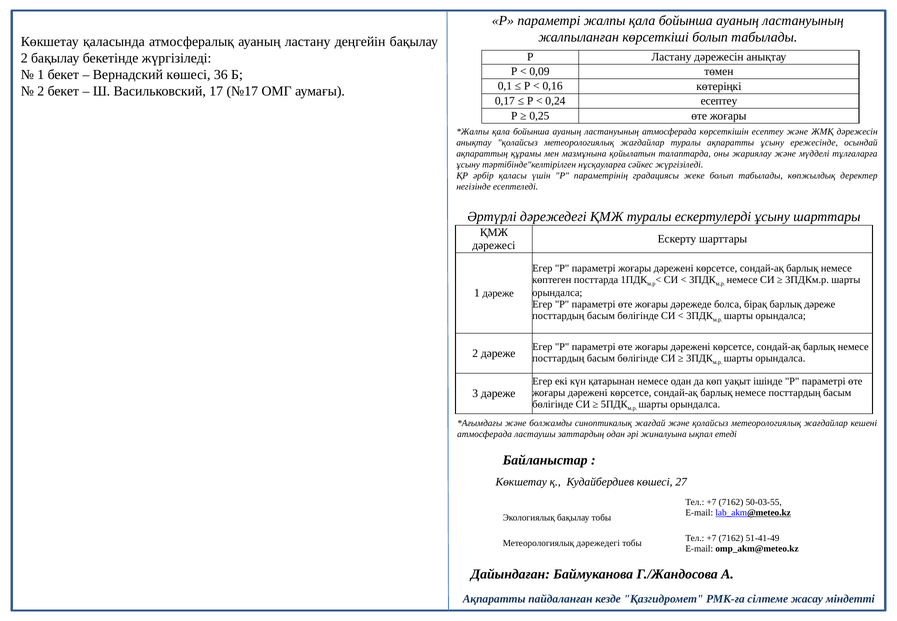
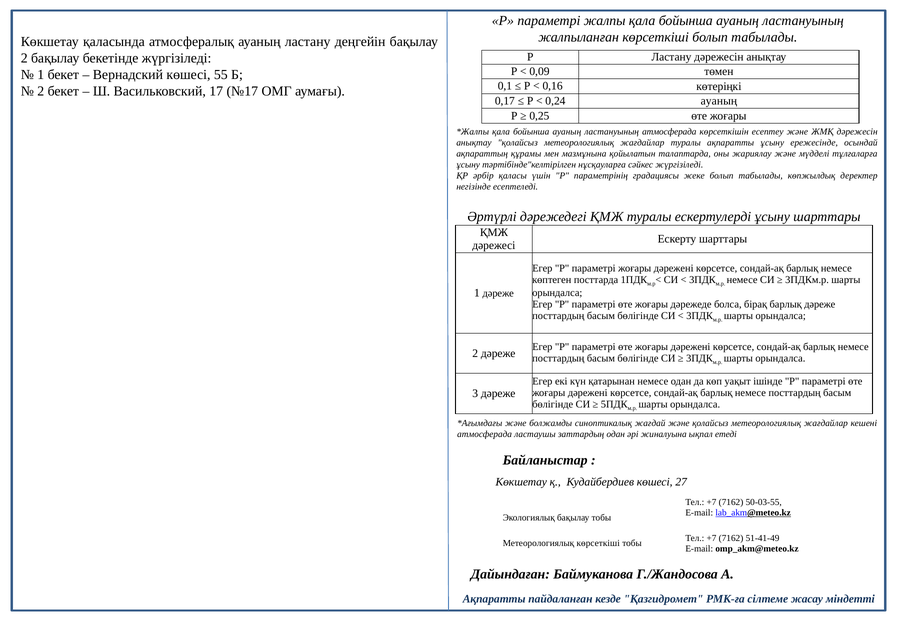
36: 36 -> 55
0,24 есептеу: есептеу -> ауаның
Метеорологиялық дәрежедегі: дәрежедегі -> көрсеткіші
